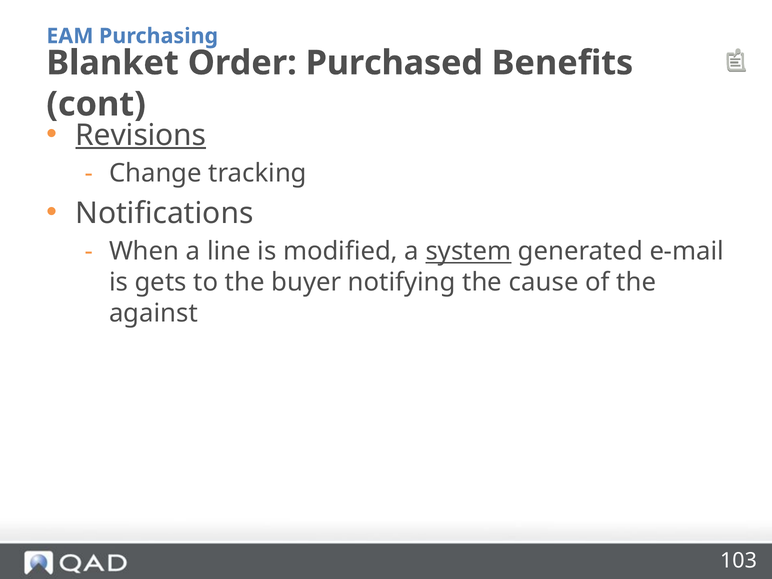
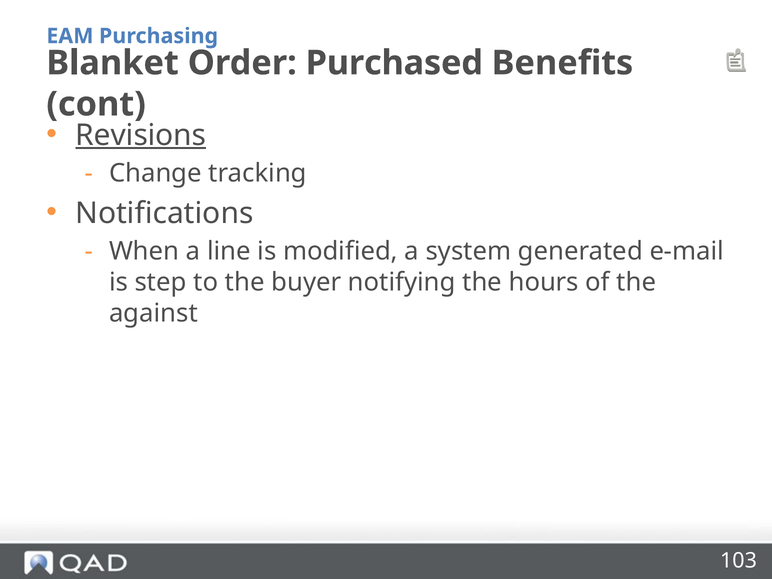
system underline: present -> none
gets: gets -> step
cause: cause -> hours
